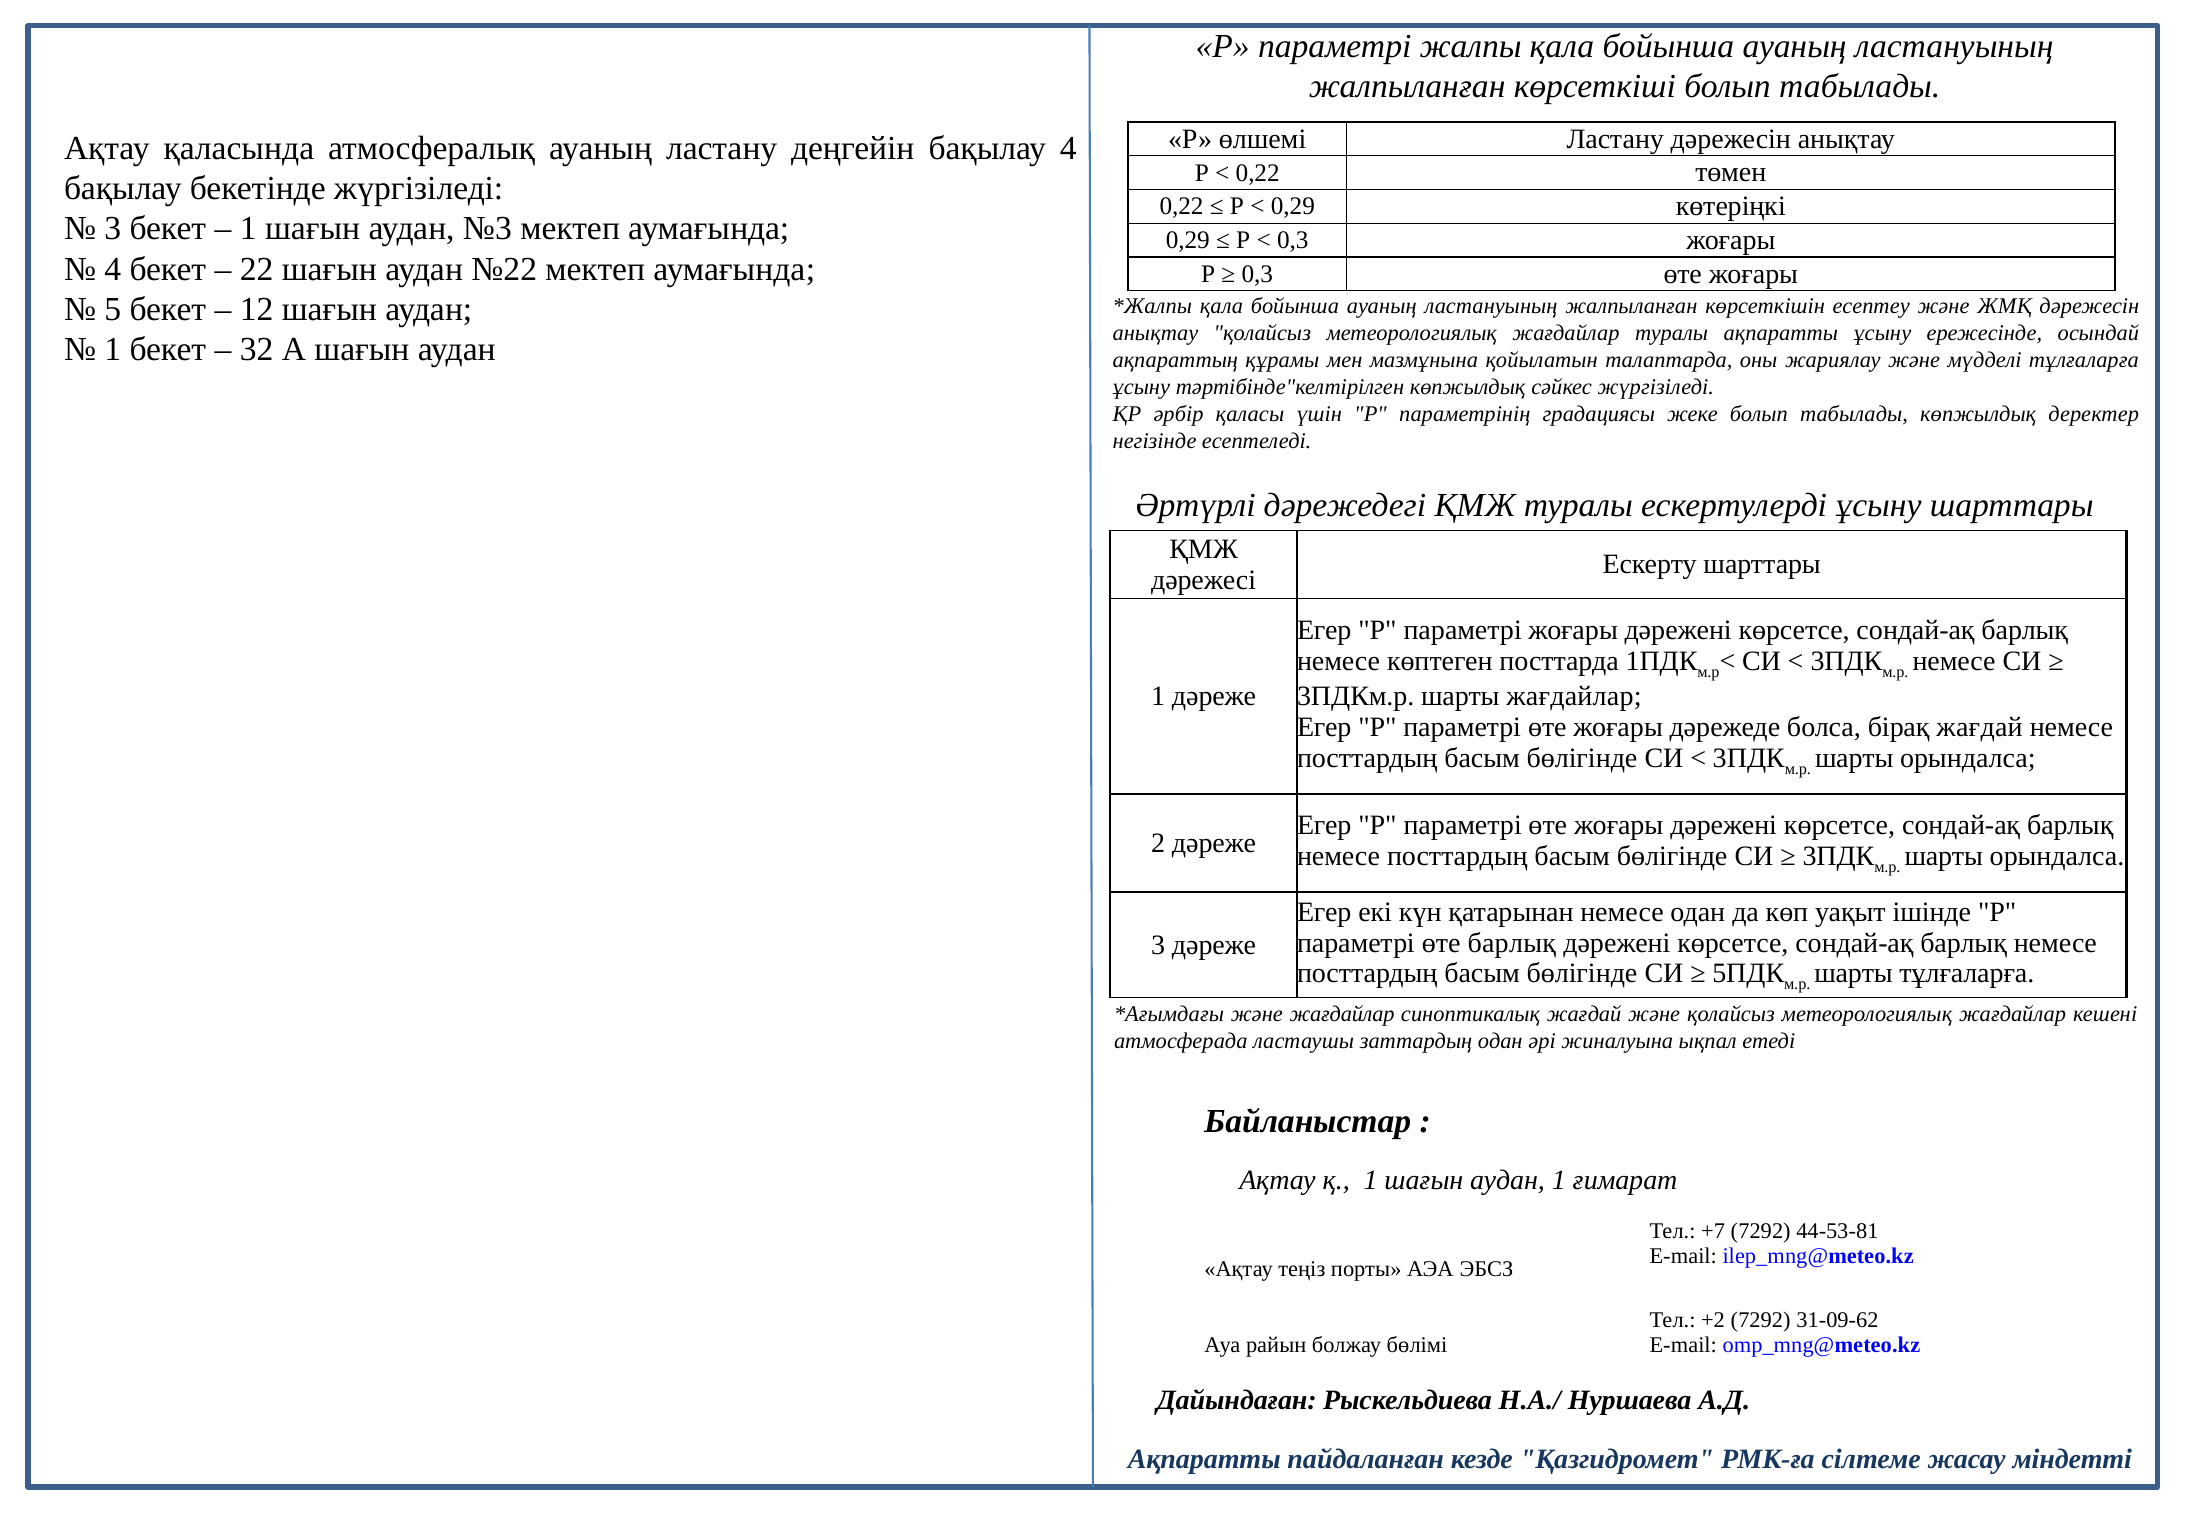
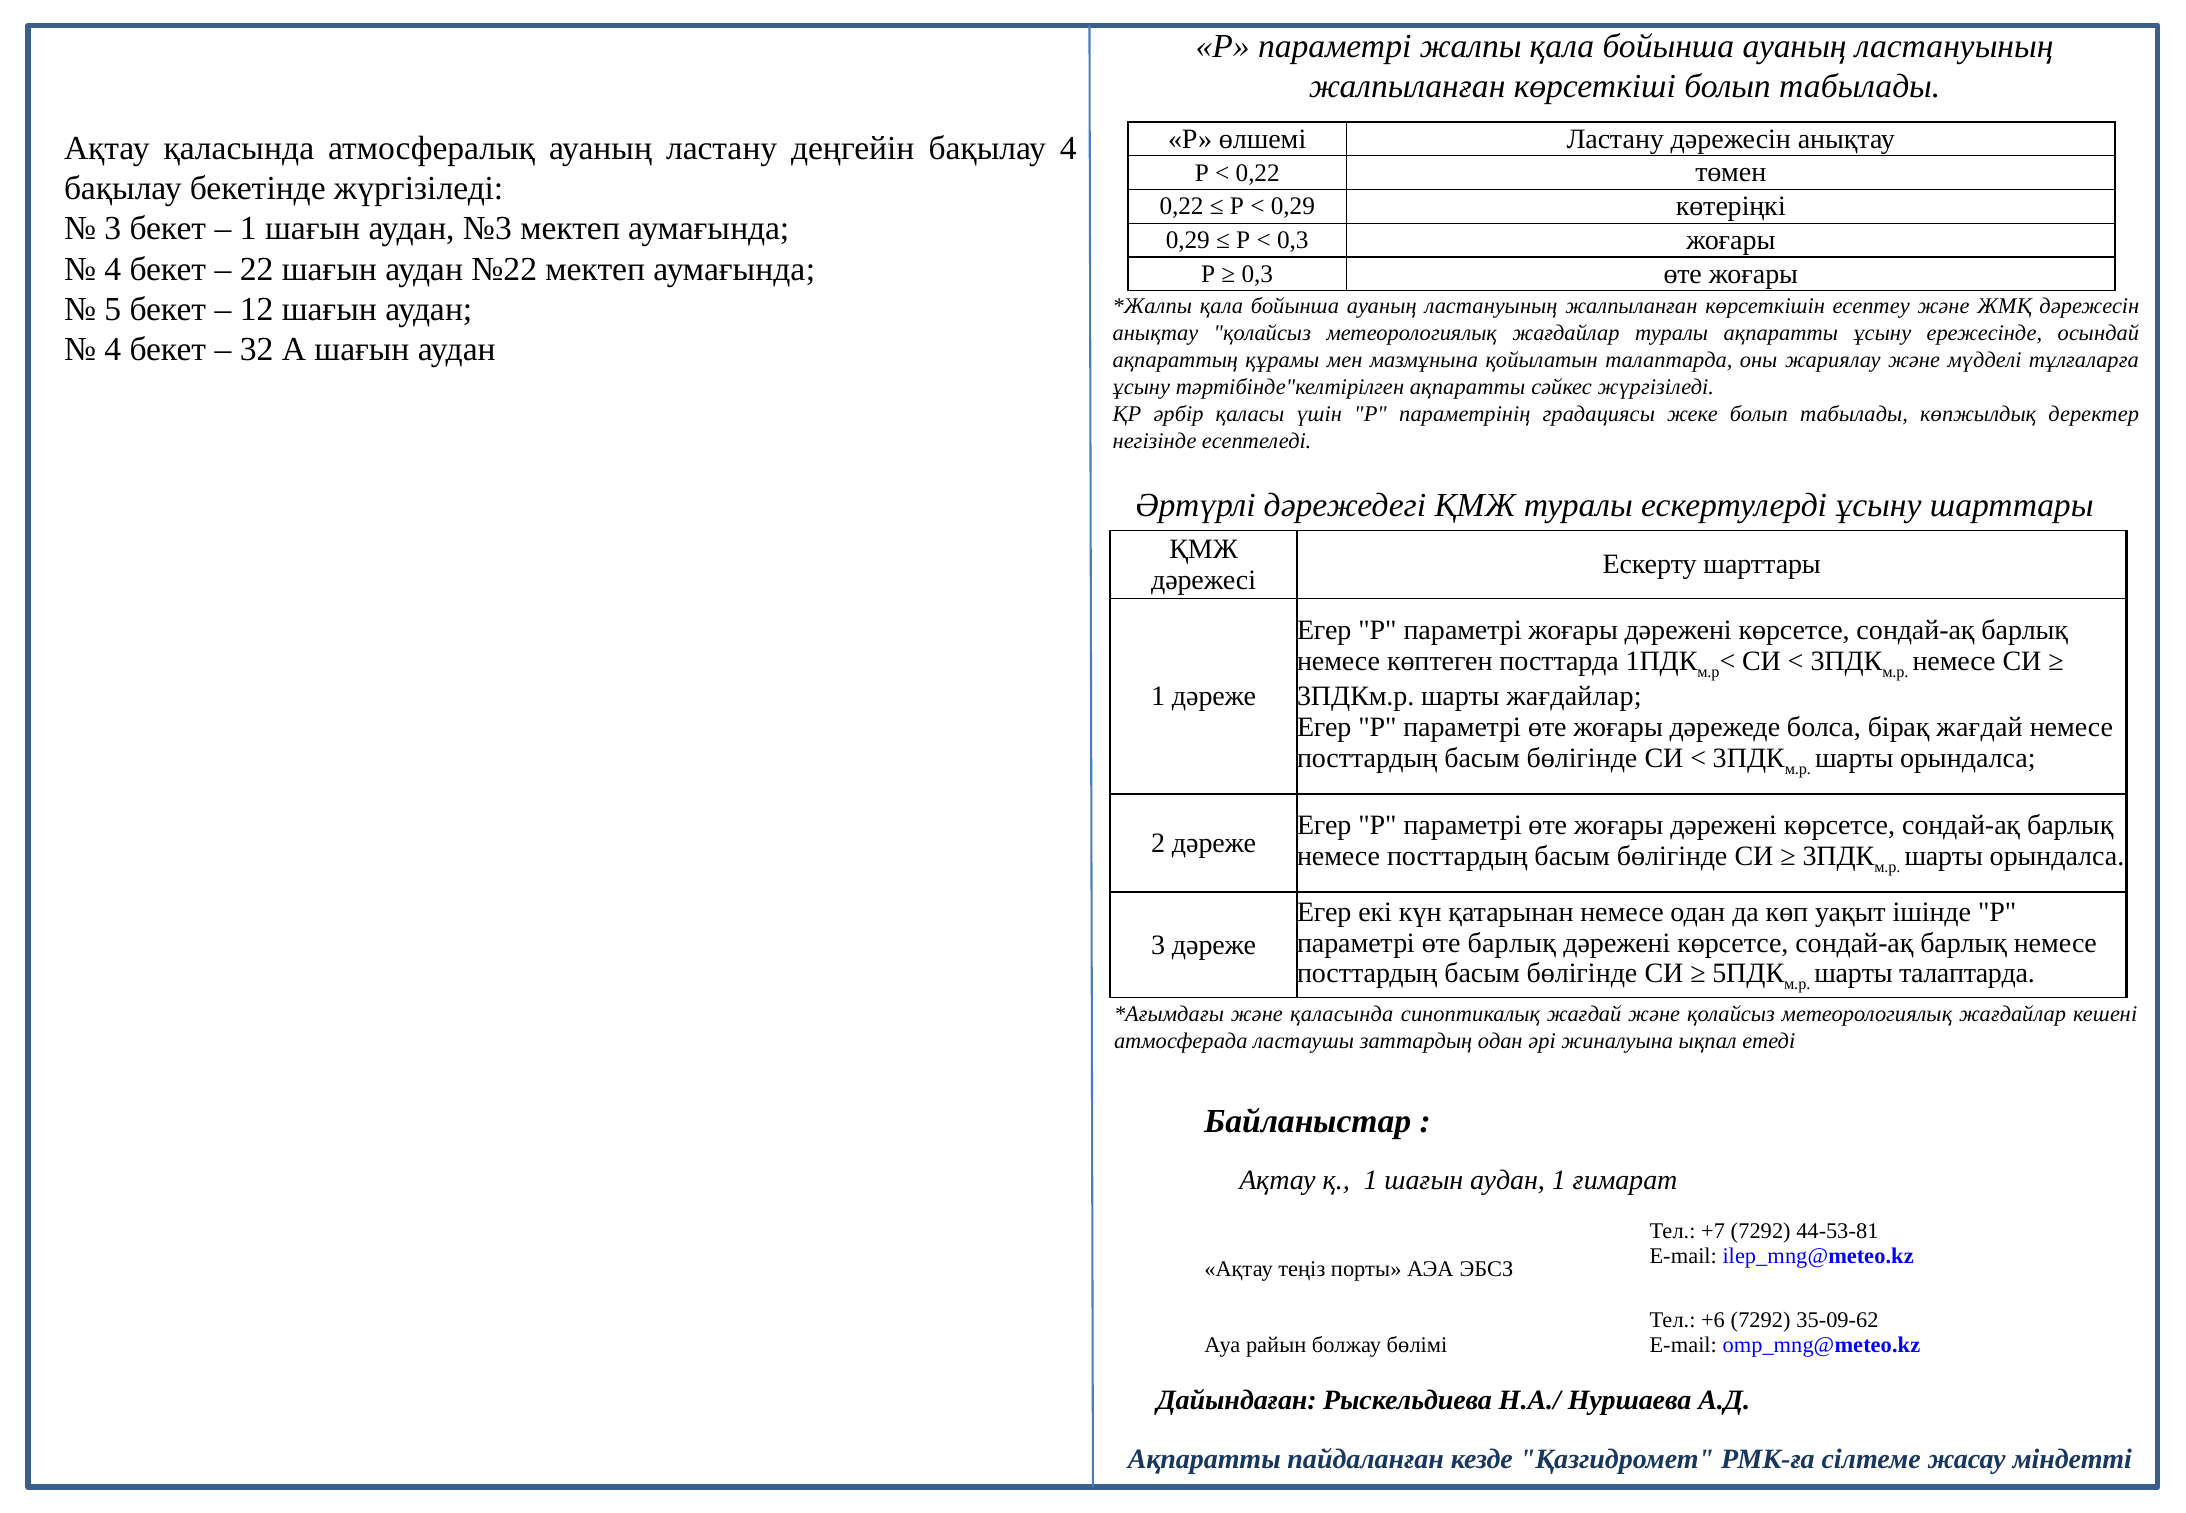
1 at (113, 350): 1 -> 4
тәртібінде"келтірілген көпжылдық: көпжылдық -> ақпаратты
шарты тұлғаларға: тұлғаларға -> талаптарда
және жағдайлар: жағдайлар -> қаласында
+2: +2 -> +6
31-09-62: 31-09-62 -> 35-09-62
